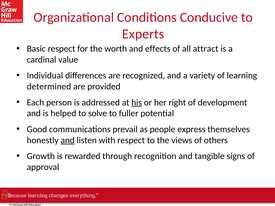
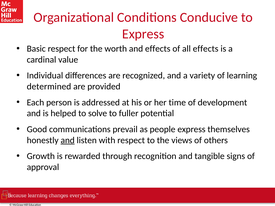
Experts at (143, 34): Experts -> Express
all attract: attract -> effects
his underline: present -> none
right: right -> time
